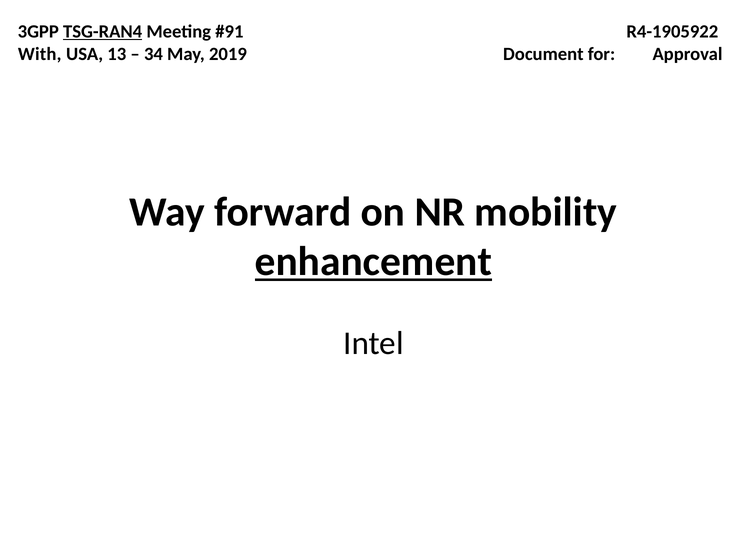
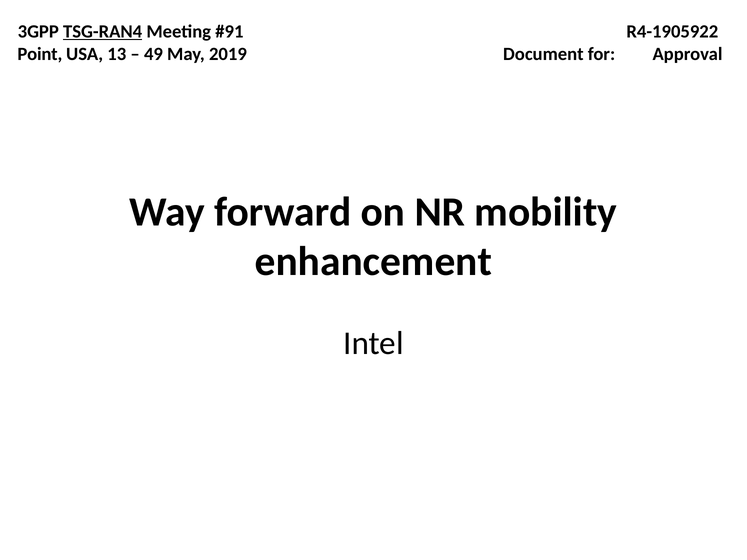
With: With -> Point
34: 34 -> 49
enhancement underline: present -> none
